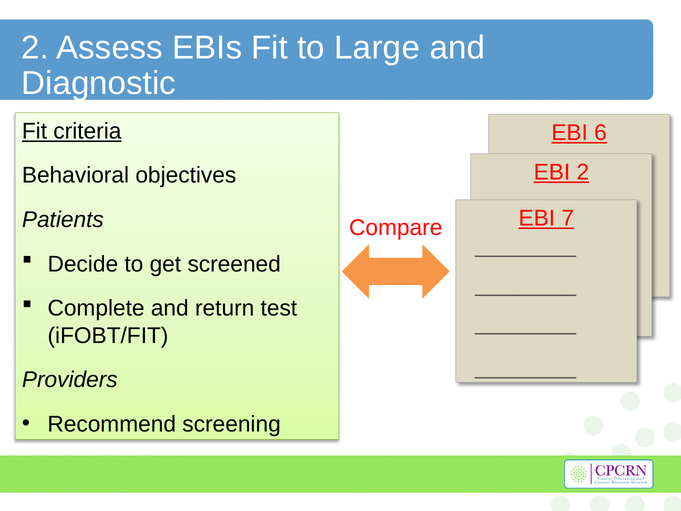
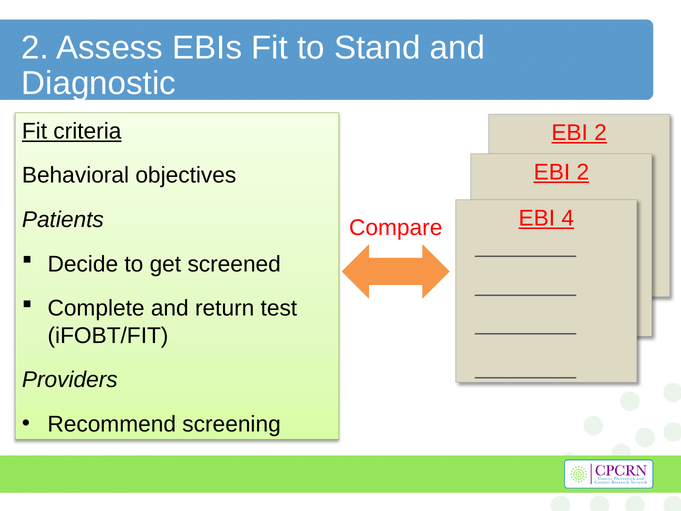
Large: Large -> Stand
6 at (600, 133): 6 -> 2
7: 7 -> 4
